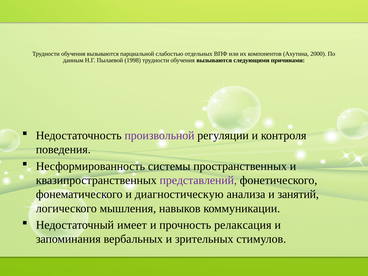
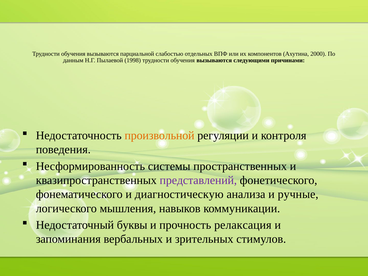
произвольной colour: purple -> orange
занятий: занятий -> ручные
имеет: имеет -> буквы
